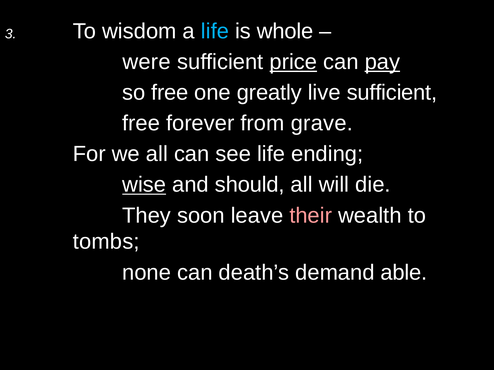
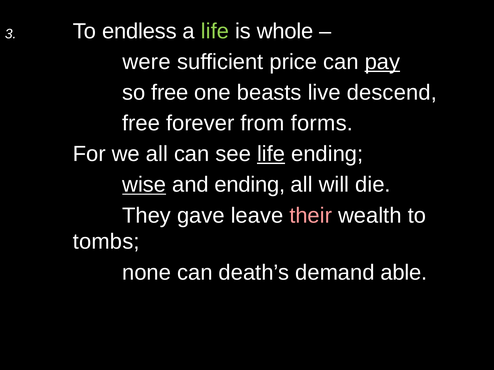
wisdom: wisdom -> endless
life at (215, 31) colour: light blue -> light green
price underline: present -> none
greatly: greatly -> beasts
live sufficient: sufficient -> descend
grave: grave -> forms
life at (271, 154) underline: none -> present
and should: should -> ending
soon: soon -> gave
